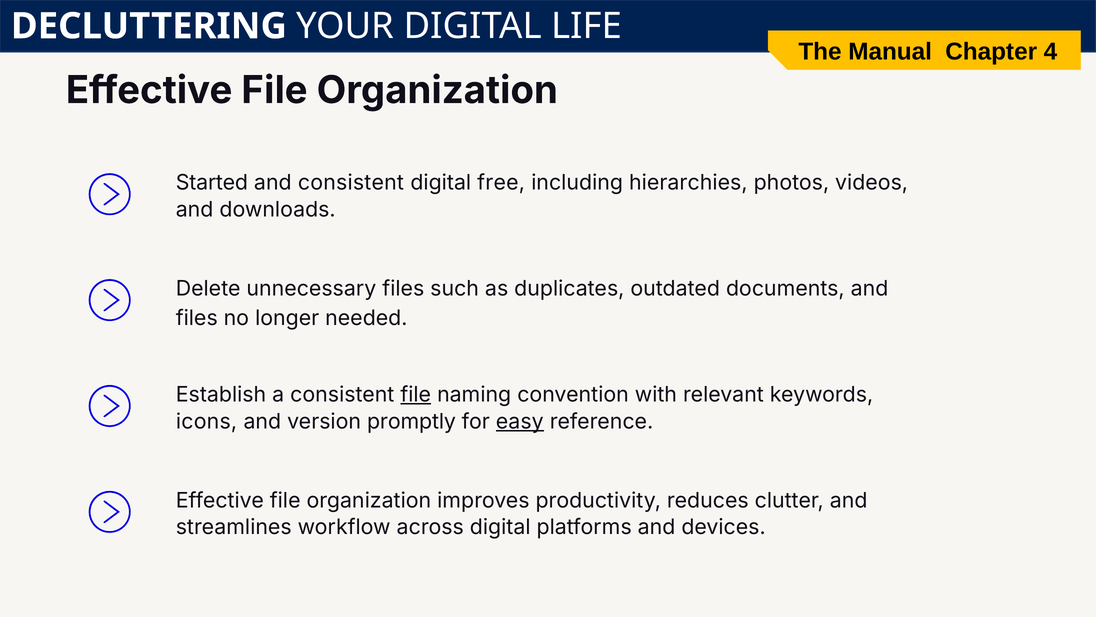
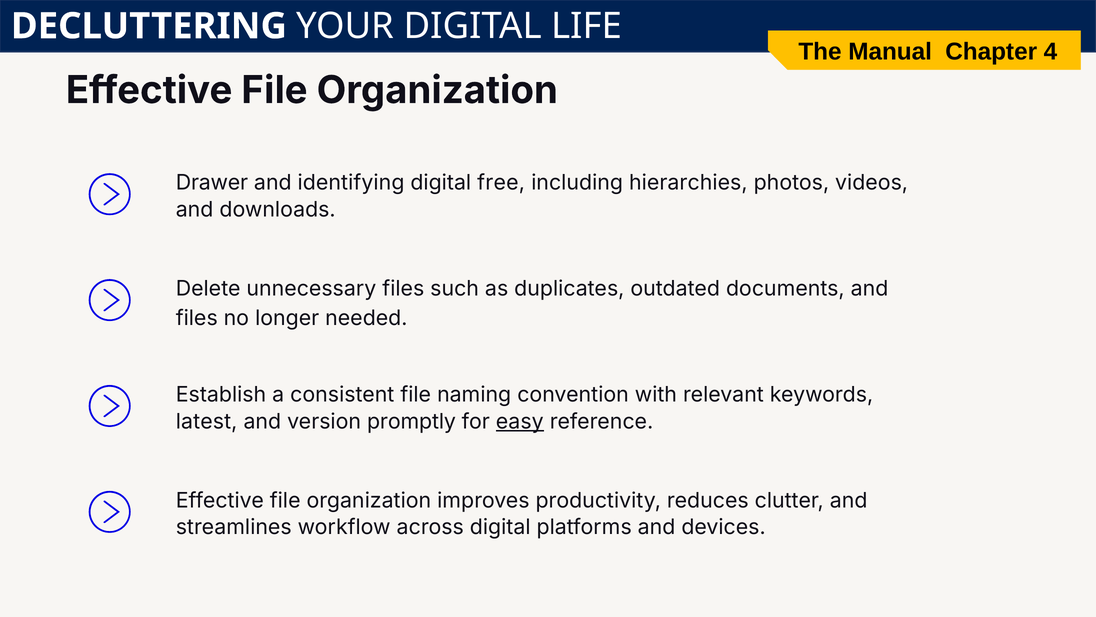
Started: Started -> Drawer
and consistent: consistent -> identifying
file at (416, 394) underline: present -> none
icons: icons -> latest
